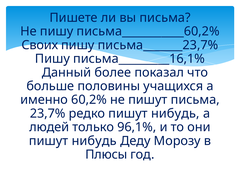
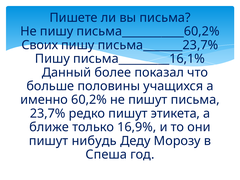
редко пишут нибудь: нибудь -> этикета
людей: людей -> ближе
96,1%: 96,1% -> 16,9%
Плюсы: Плюсы -> Спеша
